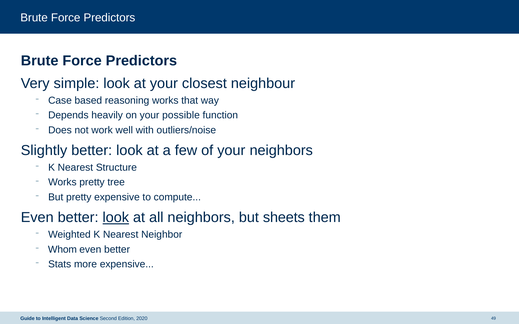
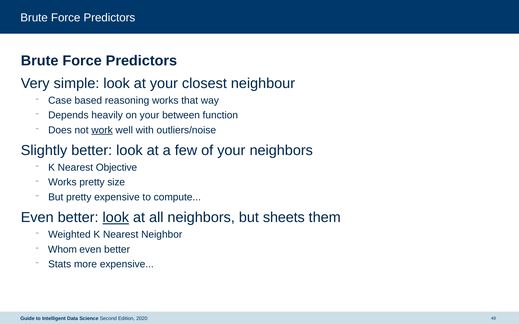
possible: possible -> between
work underline: none -> present
Structure: Structure -> Objective
tree: tree -> size
